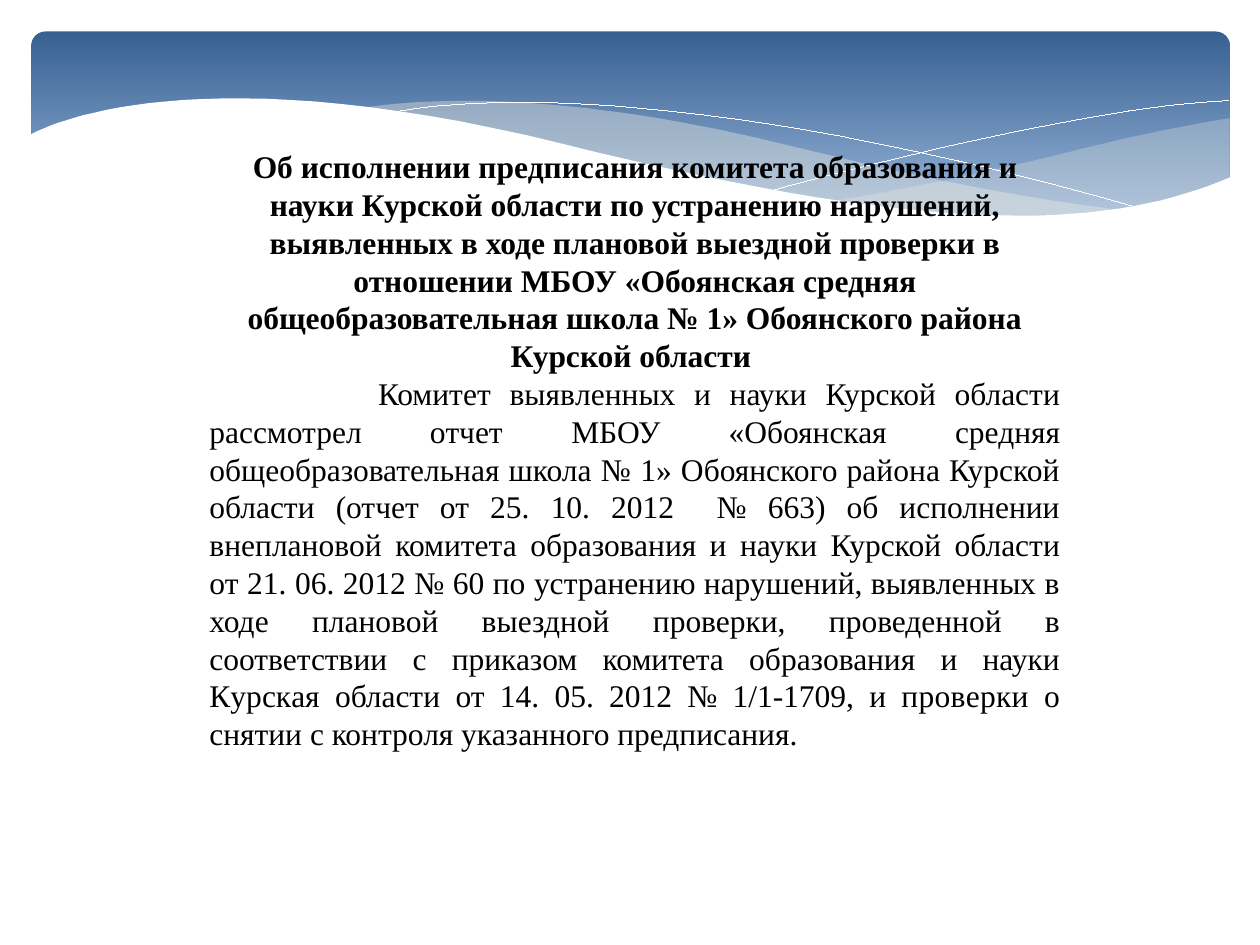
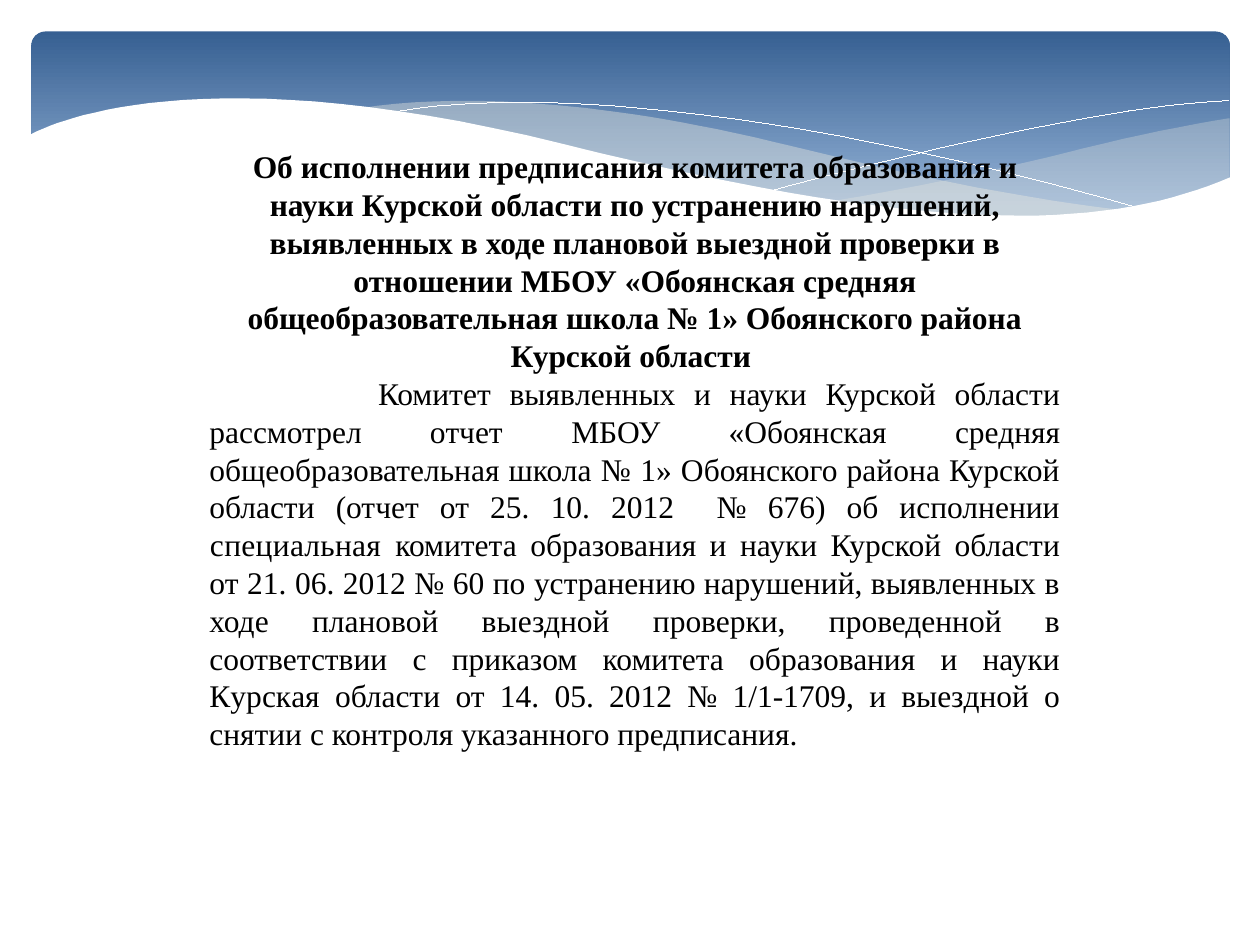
663: 663 -> 676
внеплановой: внеплановой -> специальная
и проверки: проверки -> выездной
